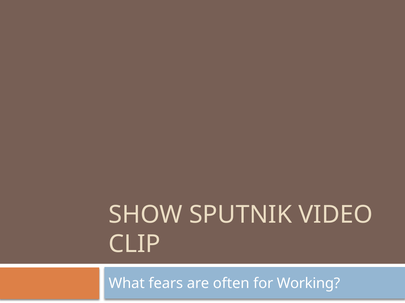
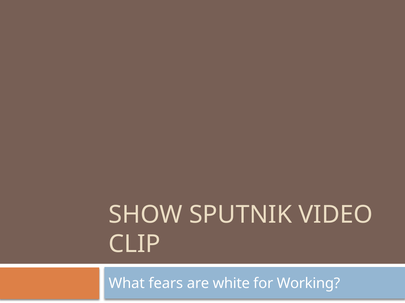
often: often -> white
